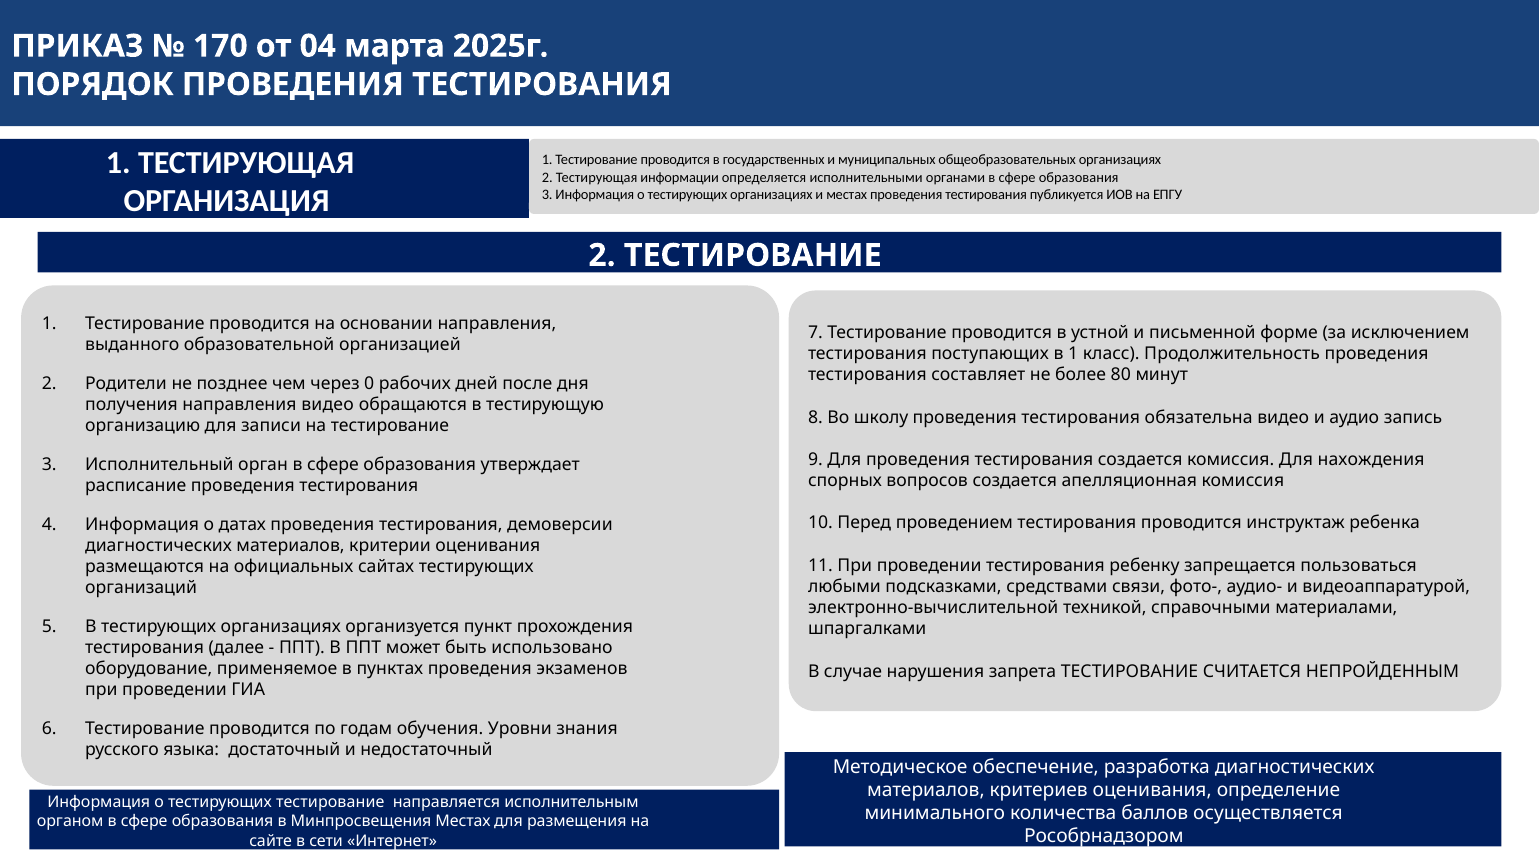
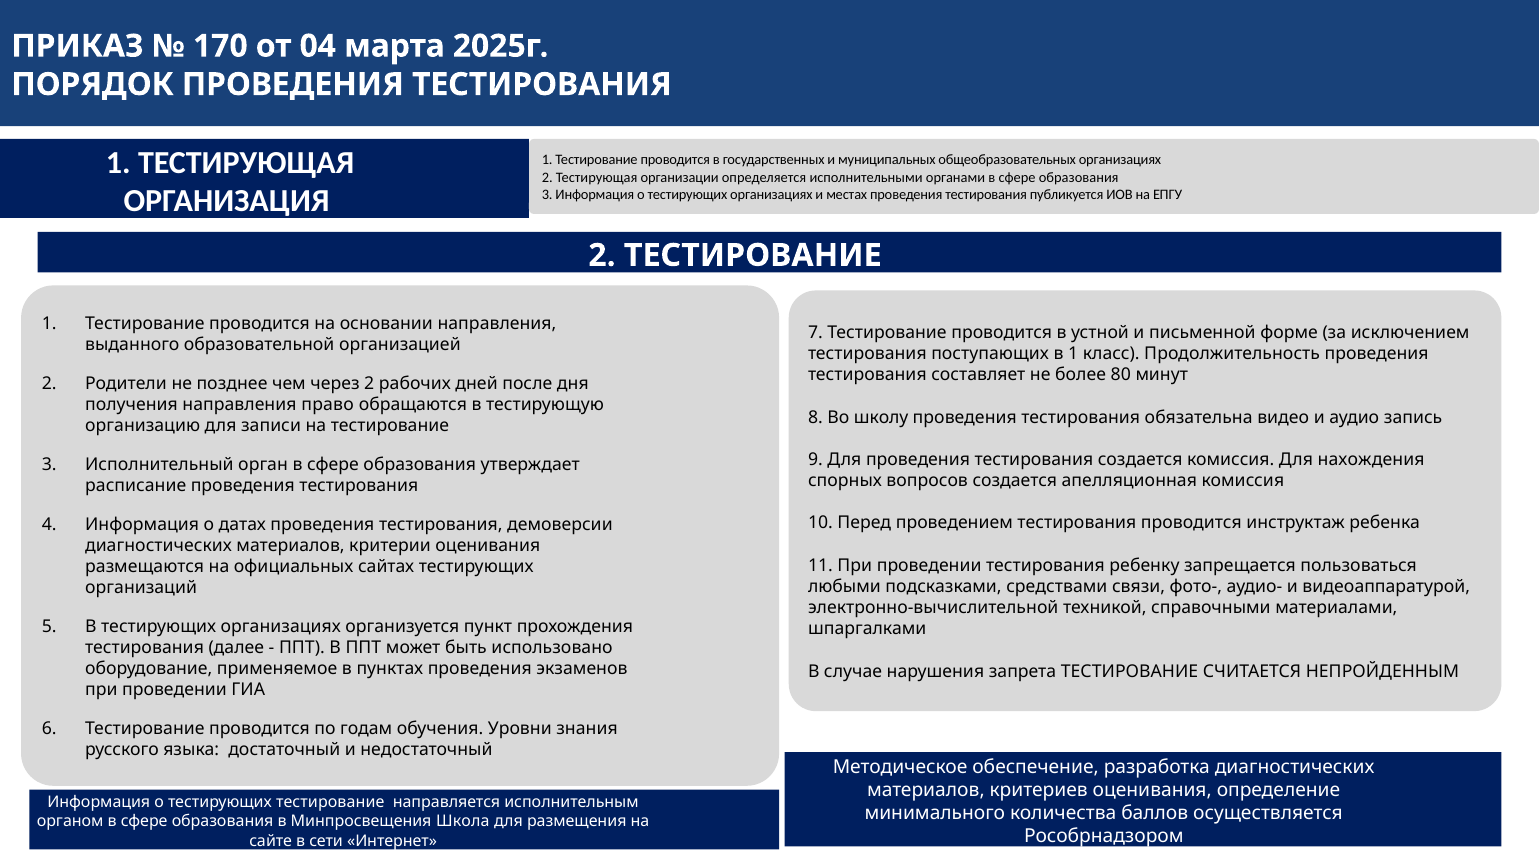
информации: информации -> организации
через 0: 0 -> 2
направления видео: видео -> право
Минпросвещения Местах: Местах -> Школа
